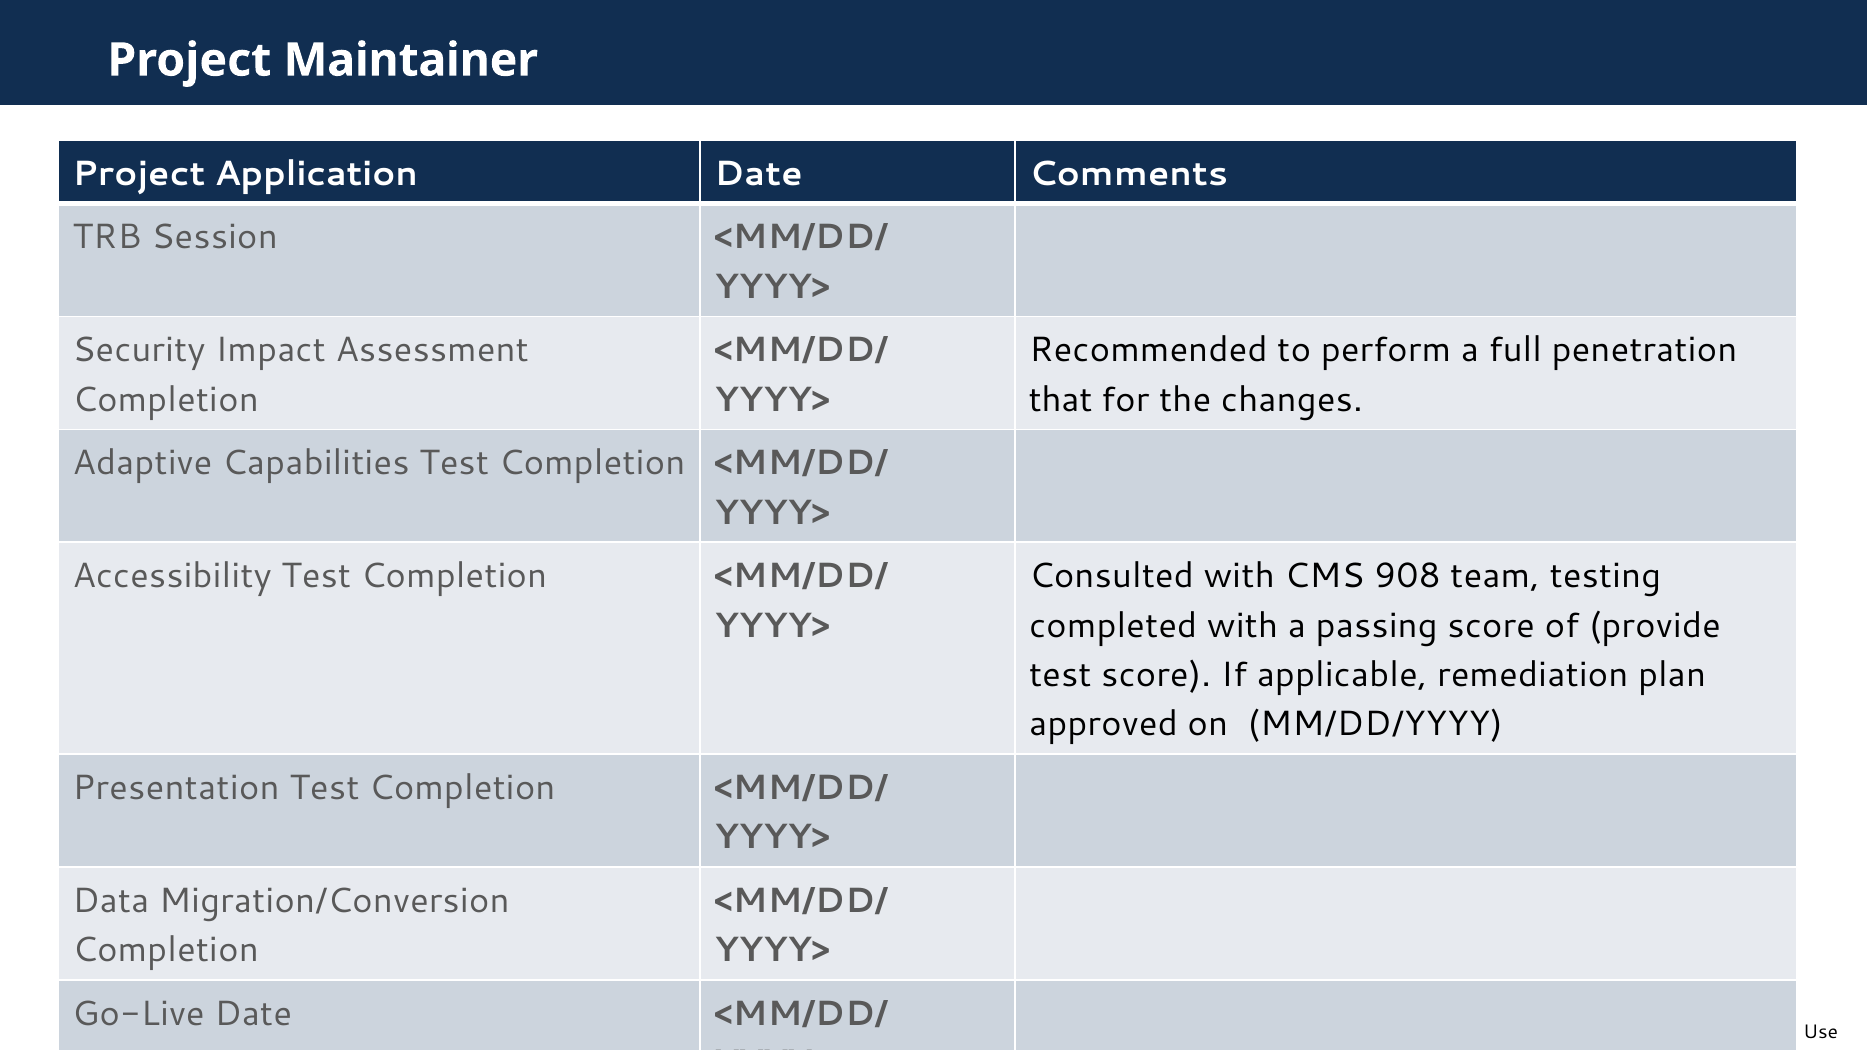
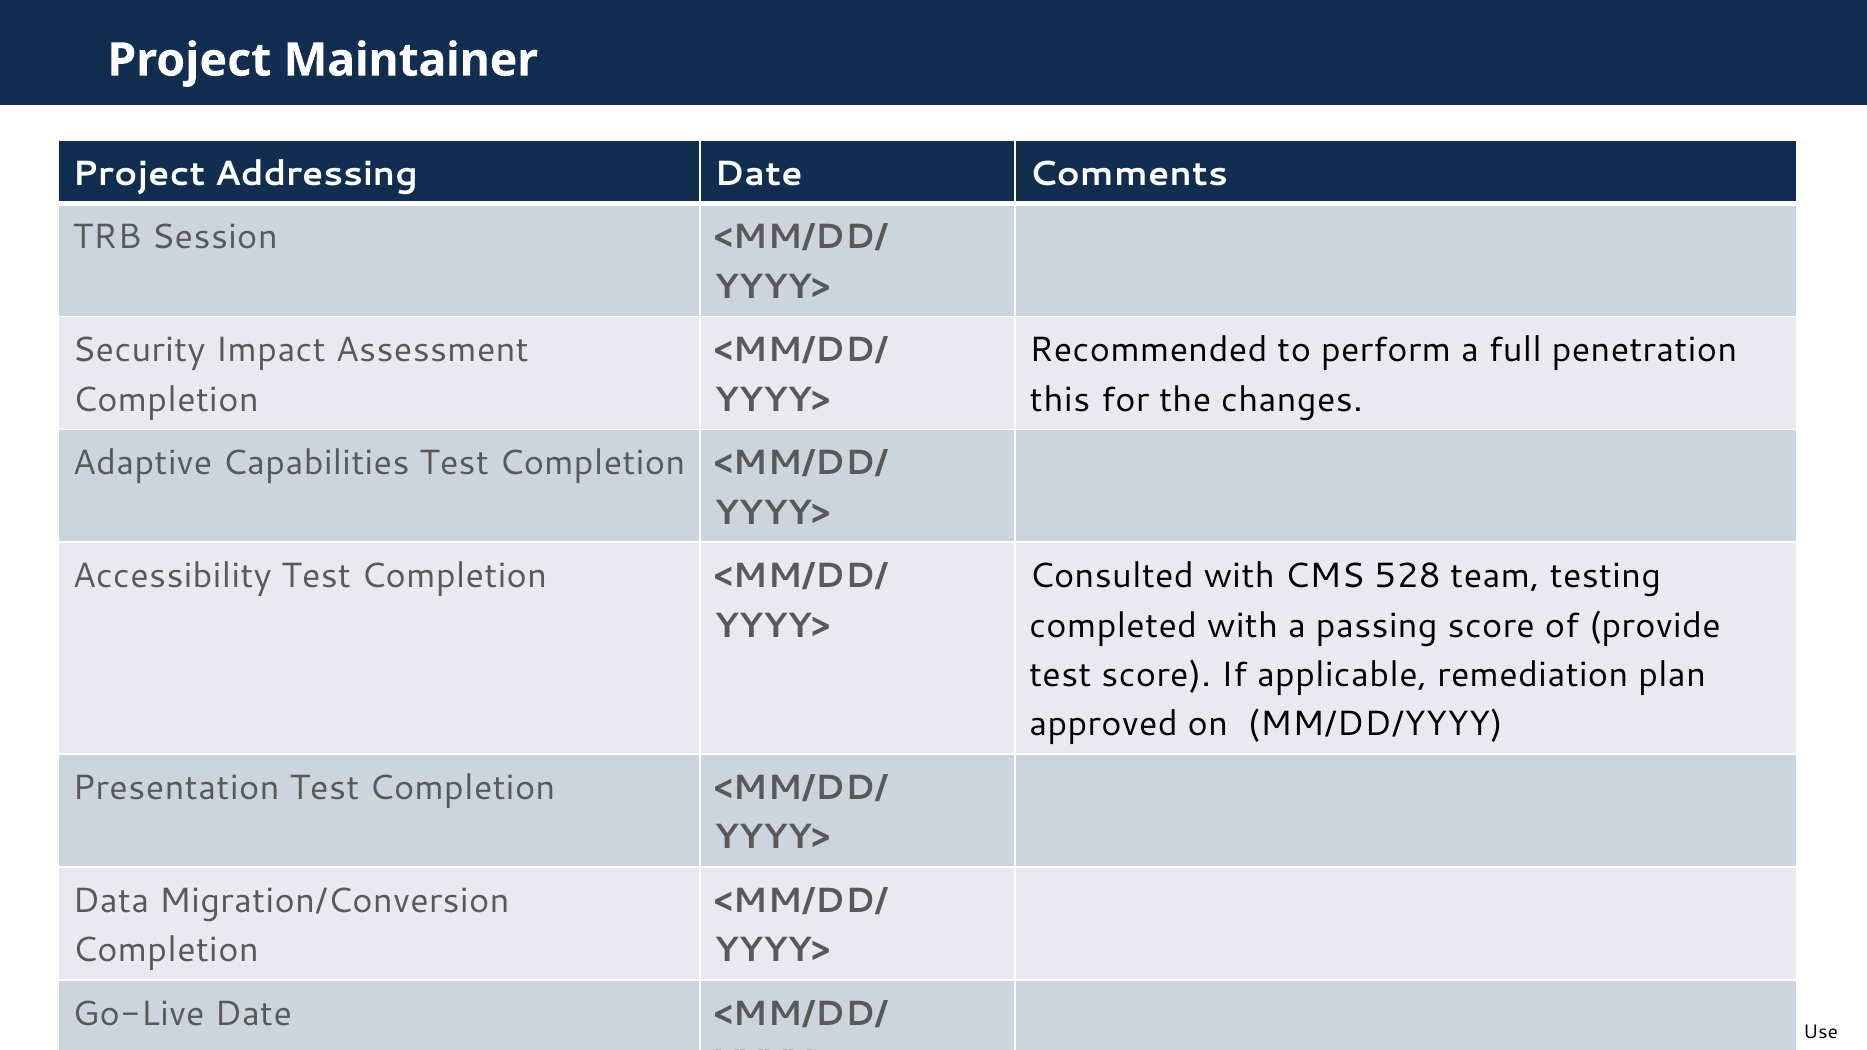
Application: Application -> Addressing
that: that -> this
908: 908 -> 528
